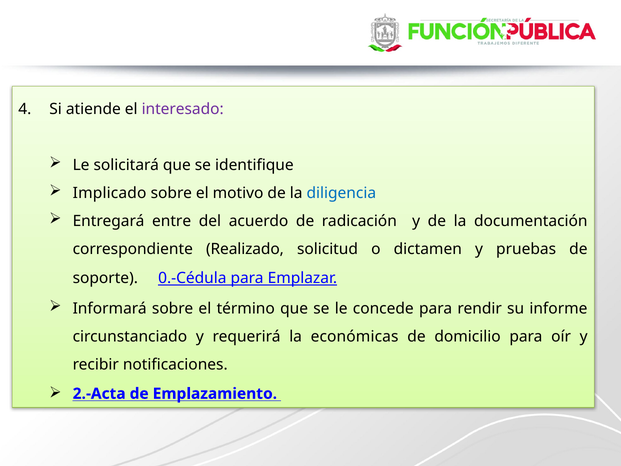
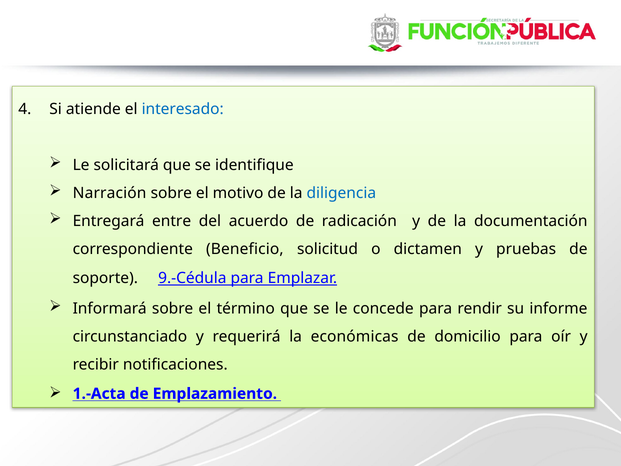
interesado colour: purple -> blue
Implicado: Implicado -> Narración
Realizado: Realizado -> Beneficio
0.-Cédula: 0.-Cédula -> 9.-Cédula
2.-Acta: 2.-Acta -> 1.-Acta
